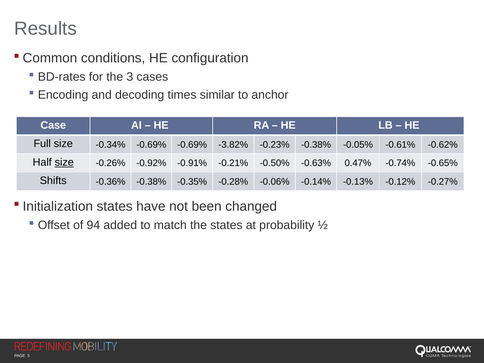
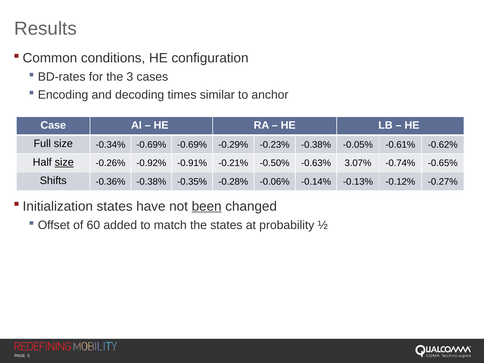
-3.82%: -3.82% -> -0.29%
0.47%: 0.47% -> 3.07%
been underline: none -> present
94: 94 -> 60
